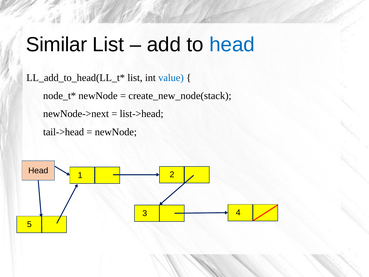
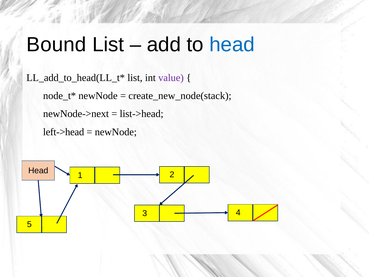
Similar: Similar -> Bound
value colour: blue -> purple
tail->head: tail->head -> left->head
